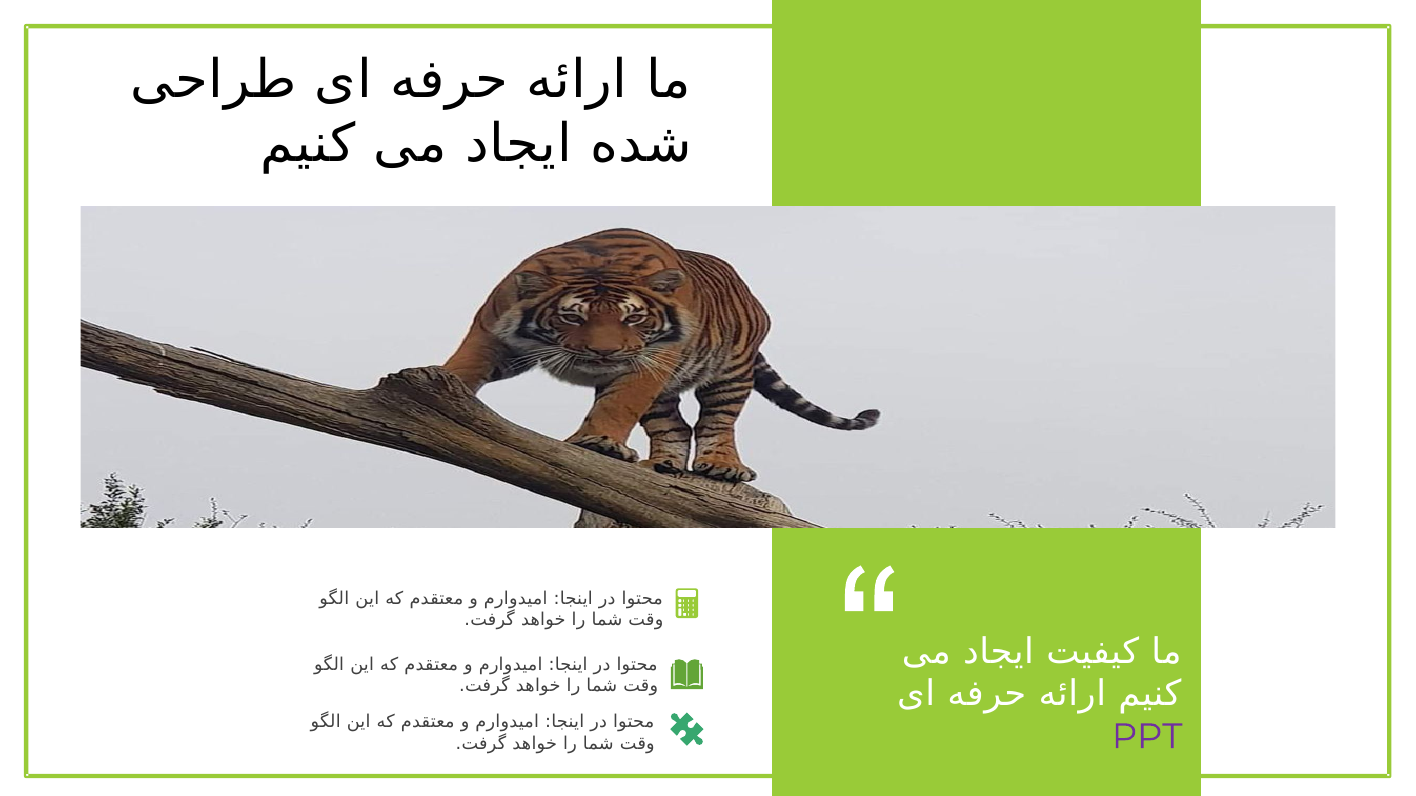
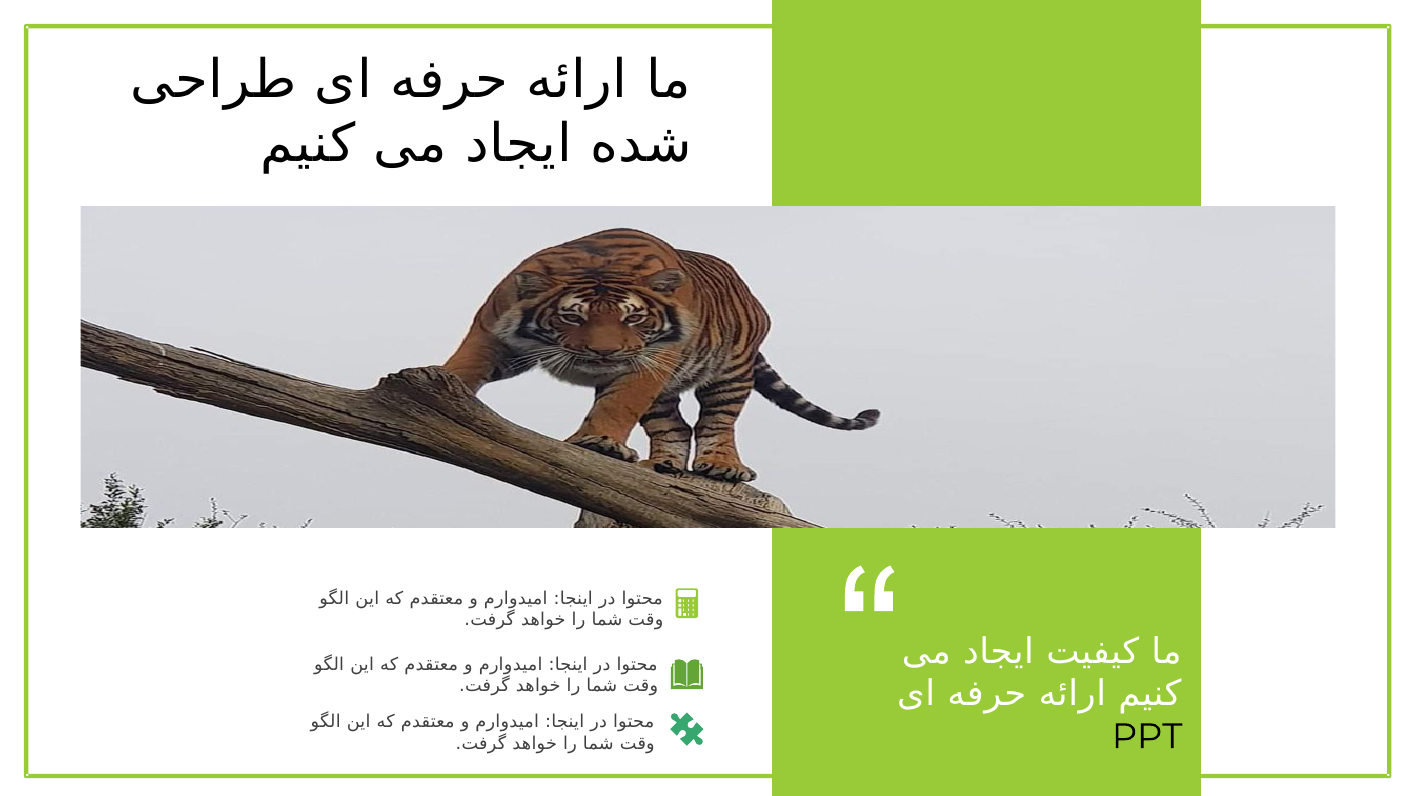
PPT colour: purple -> black
